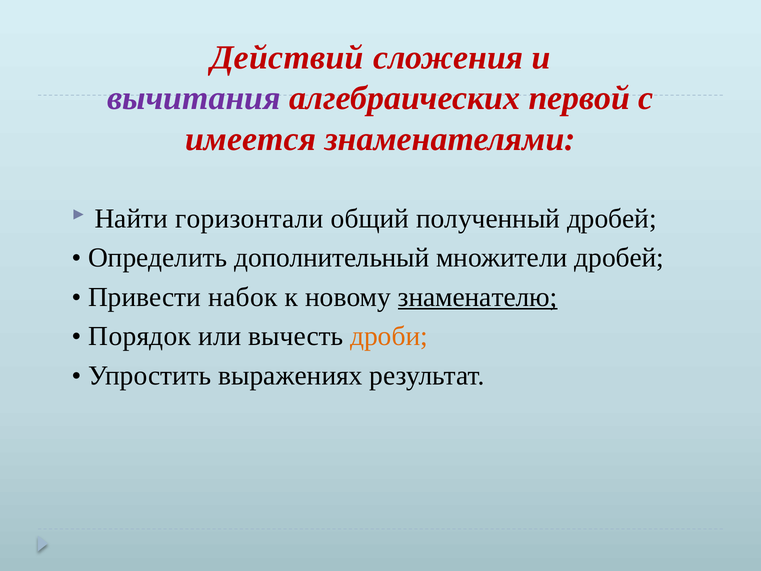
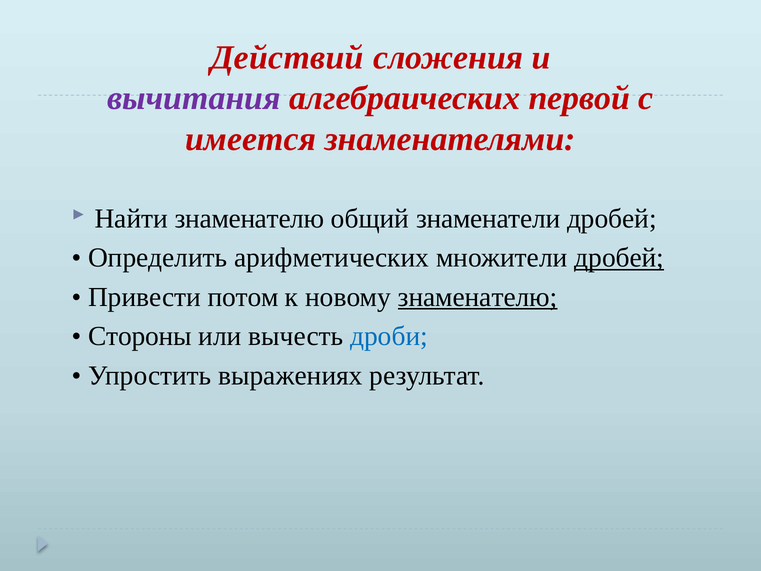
Найти горизонтали: горизонтали -> знаменателю
полученный: полученный -> знаменатели
дополнительный: дополнительный -> арифметических
дробей at (619, 258) underline: none -> present
набок: набок -> потом
Порядок: Порядок -> Стороны
дроби colour: orange -> blue
